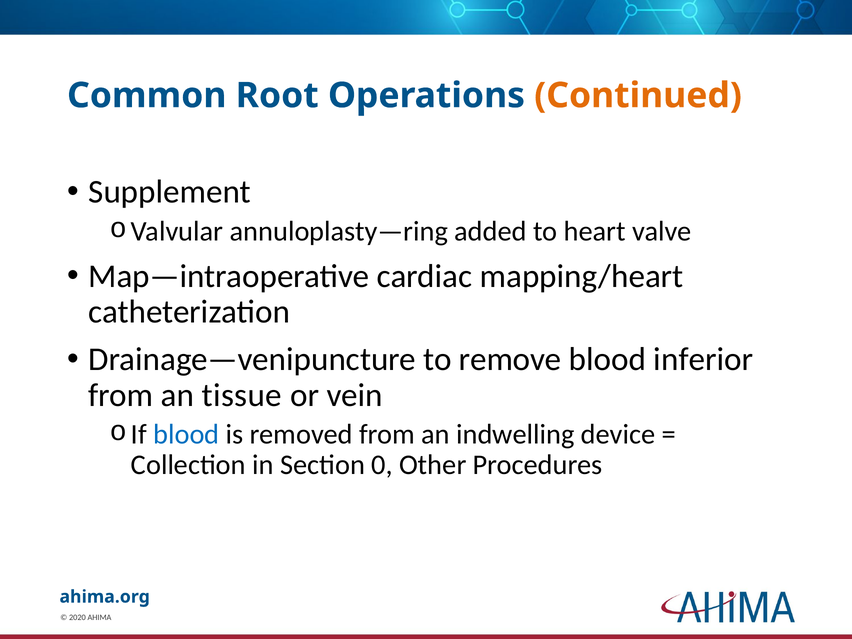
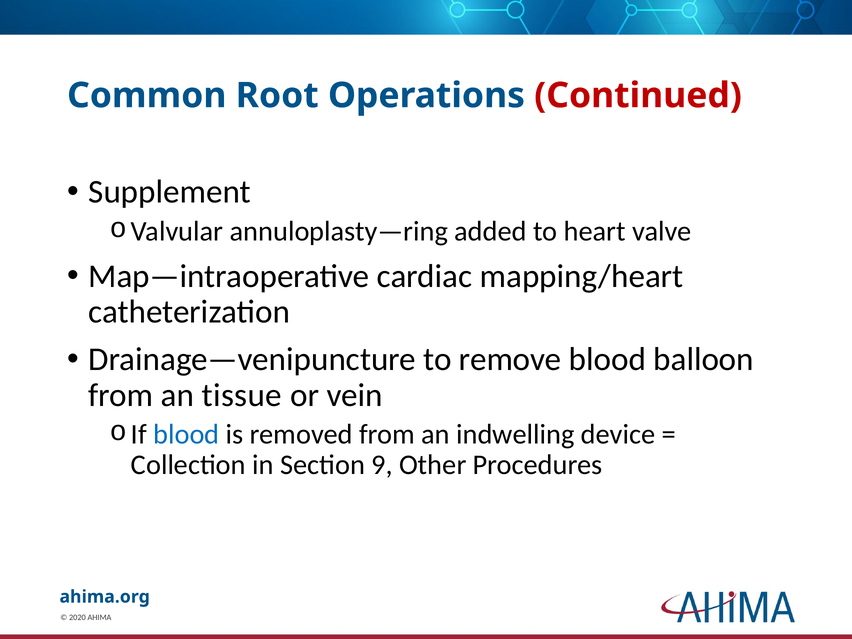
Continued colour: orange -> red
inferior: inferior -> balloon
0: 0 -> 9
